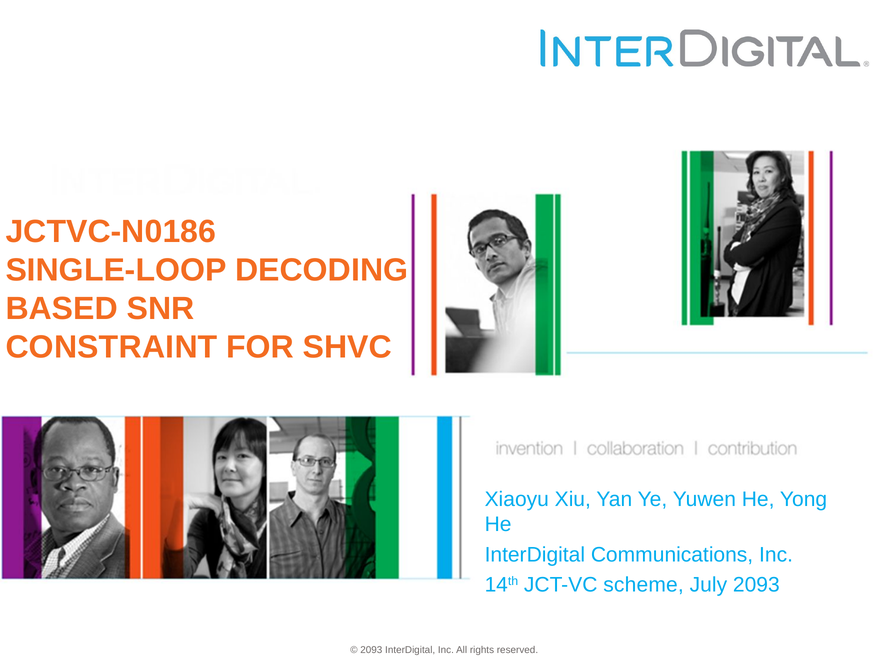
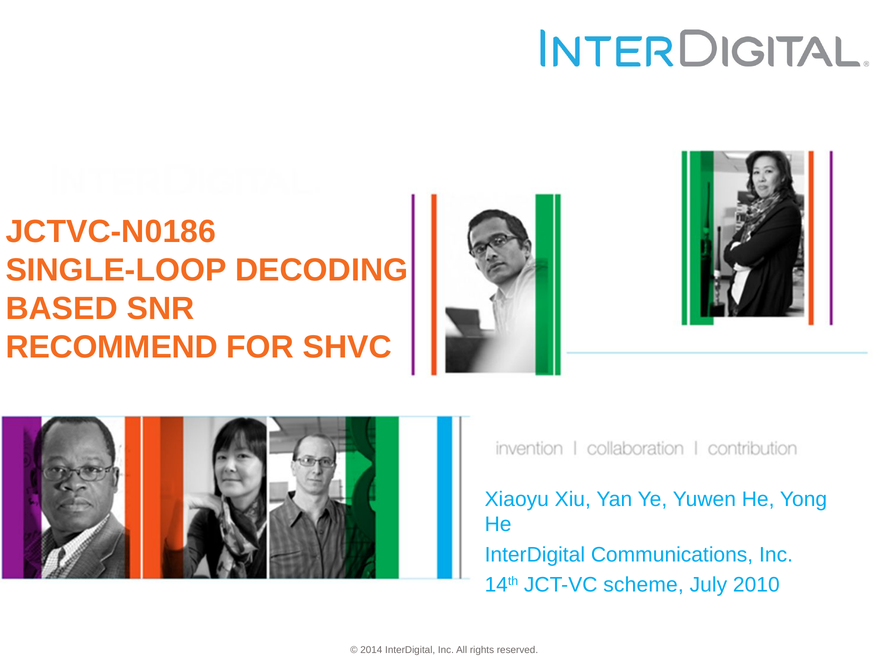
CONSTRAINT: CONSTRAINT -> RECOMMEND
July 2093: 2093 -> 2010
2093 at (371, 650): 2093 -> 2014
